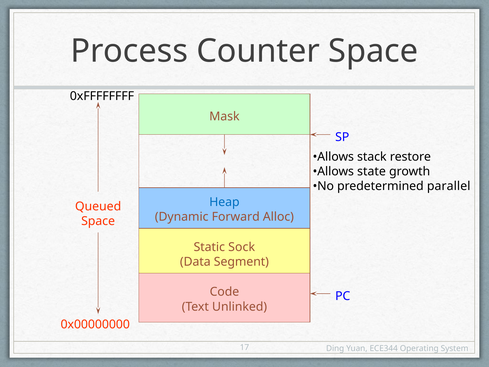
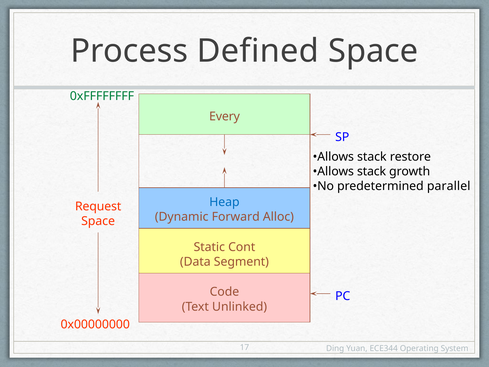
Counter: Counter -> Defined
0xFFFFFFFF colour: black -> green
Mask: Mask -> Every
state at (371, 171): state -> stack
Queued: Queued -> Request
Sock: Sock -> Cont
